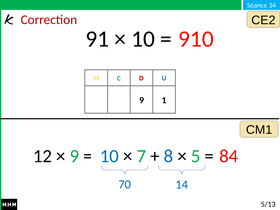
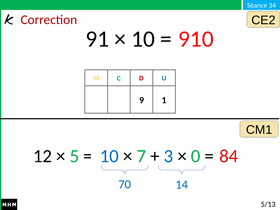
9 at (74, 156): 9 -> 5
8: 8 -> 3
5 at (196, 156): 5 -> 0
